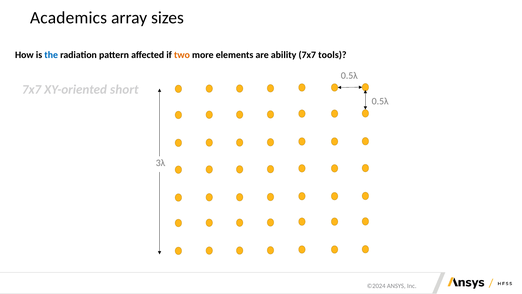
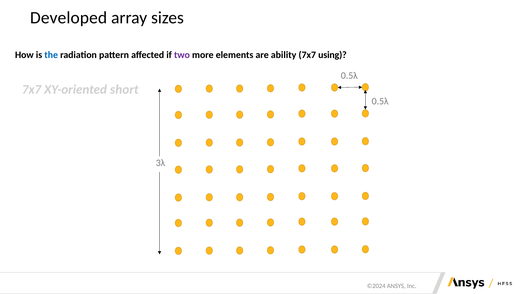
Academics: Academics -> Developed
two colour: orange -> purple
tools: tools -> using
